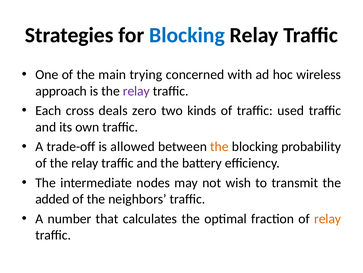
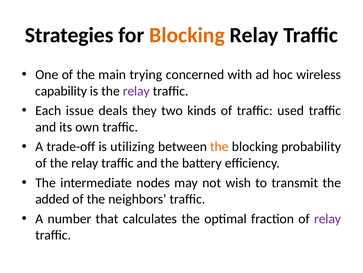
Blocking at (187, 35) colour: blue -> orange
approach: approach -> capability
cross: cross -> issue
zero: zero -> they
allowed: allowed -> utilizing
relay at (328, 218) colour: orange -> purple
